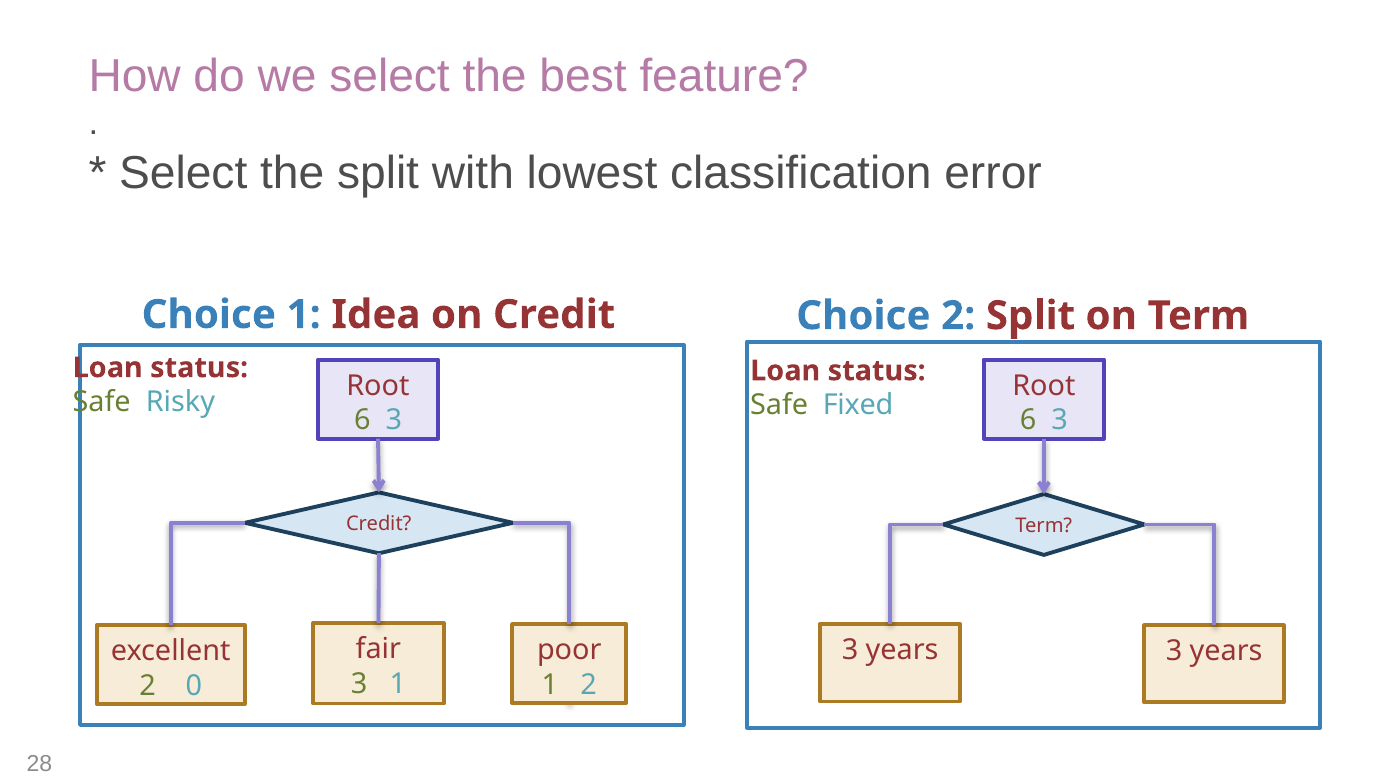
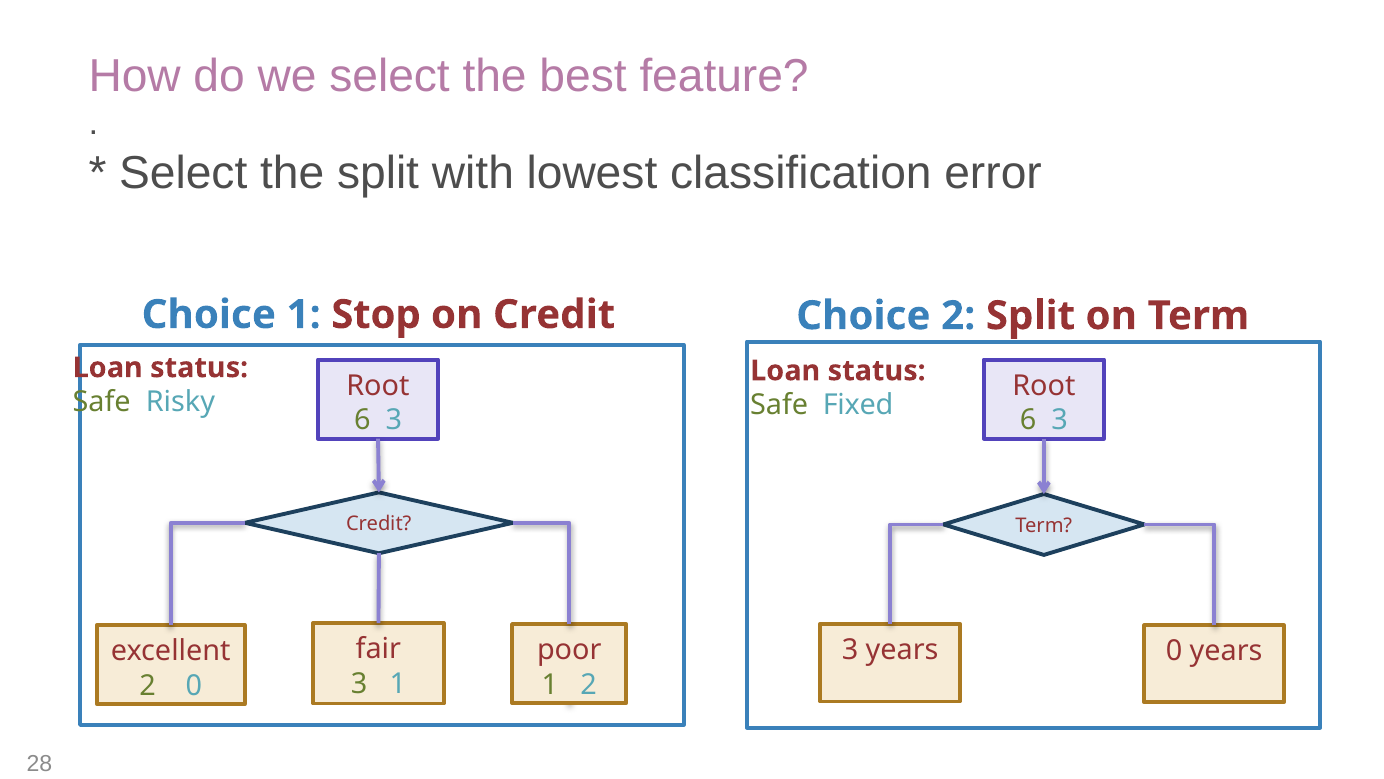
Idea: Idea -> Stop
years 3: 3 -> 0
